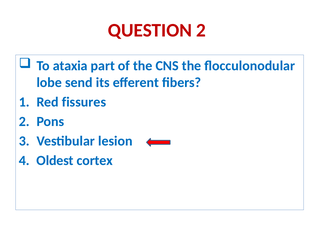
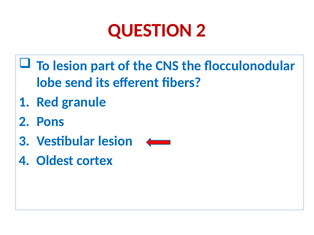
To ataxia: ataxia -> lesion
fissures: fissures -> granule
